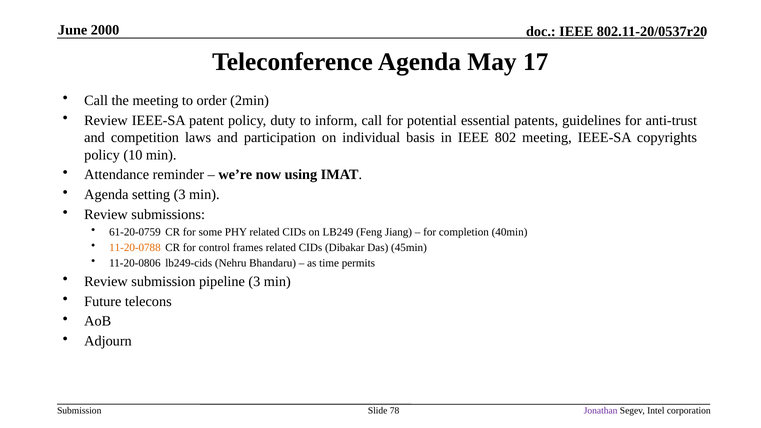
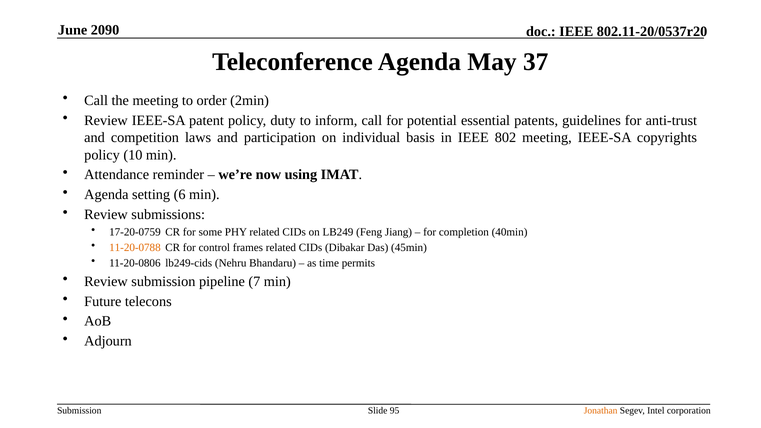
2000: 2000 -> 2090
17: 17 -> 37
setting 3: 3 -> 6
61-20-0759: 61-20-0759 -> 17-20-0759
pipeline 3: 3 -> 7
78: 78 -> 95
Jonathan colour: purple -> orange
